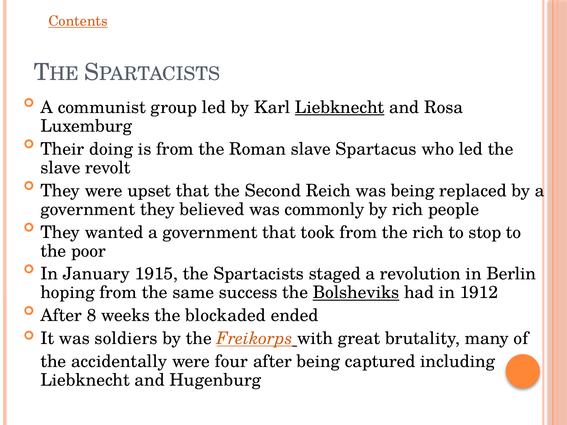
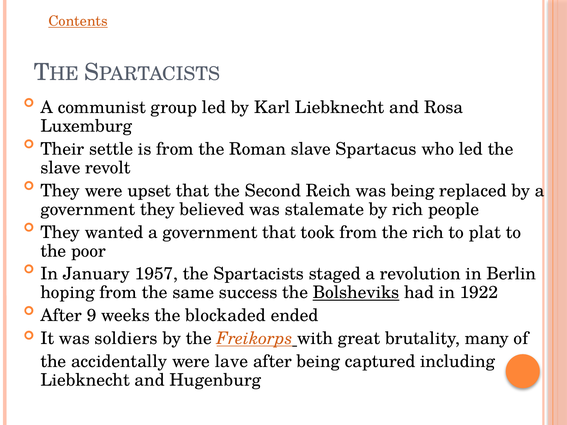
Liebknecht at (340, 107) underline: present -> none
doing: doing -> settle
commonly: commonly -> stalemate
stop: stop -> plat
1915: 1915 -> 1957
1912: 1912 -> 1922
8: 8 -> 9
four: four -> lave
